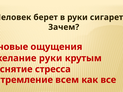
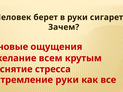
руки at (51, 58): руки -> всем
всем at (67, 80): всем -> руки
